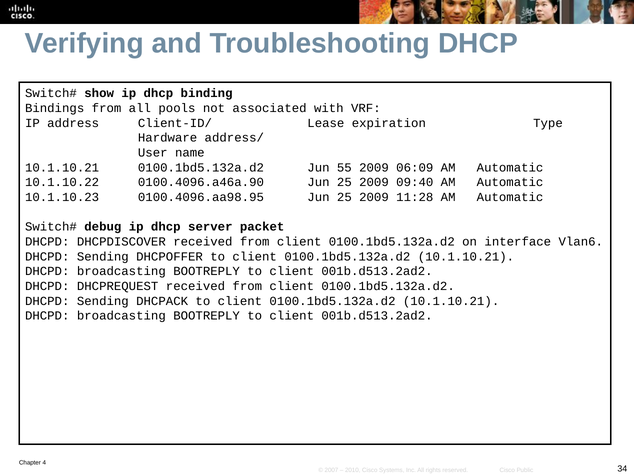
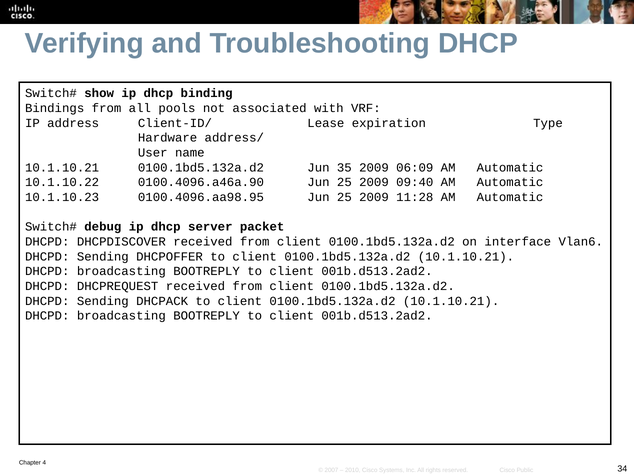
55: 55 -> 35
